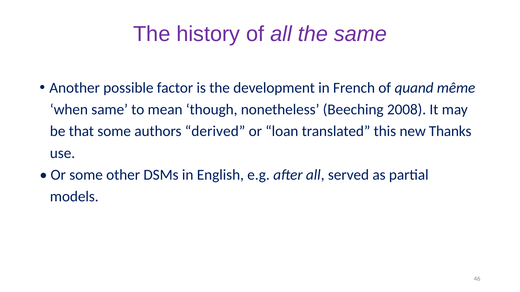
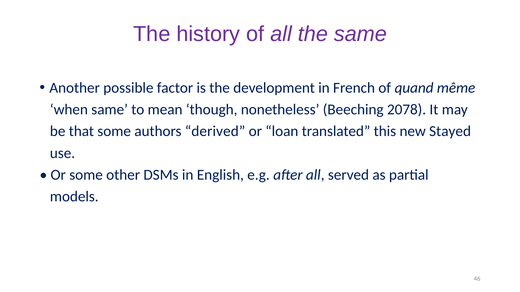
2008: 2008 -> 2078
Thanks: Thanks -> Stayed
